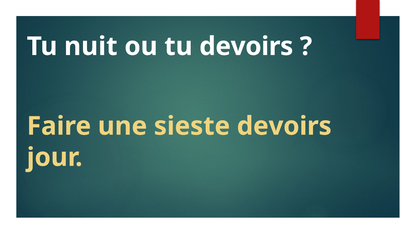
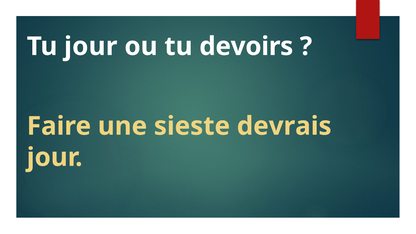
Tu nuit: nuit -> jour
sieste devoirs: devoirs -> devrais
